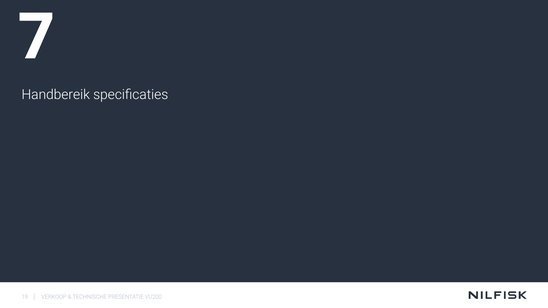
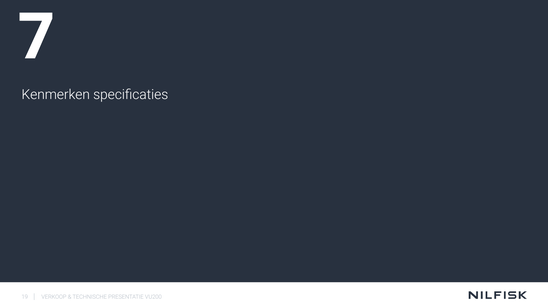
Handbereik: Handbereik -> Kenmerken
